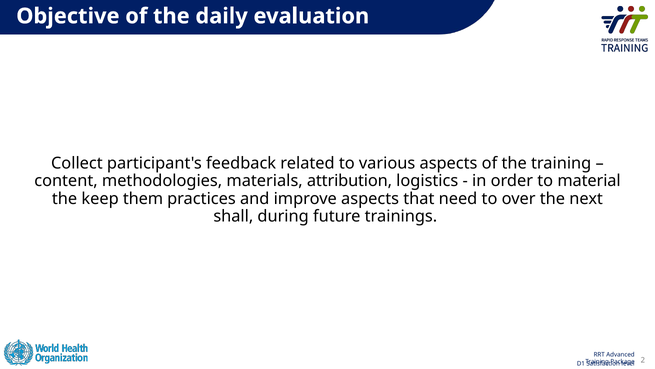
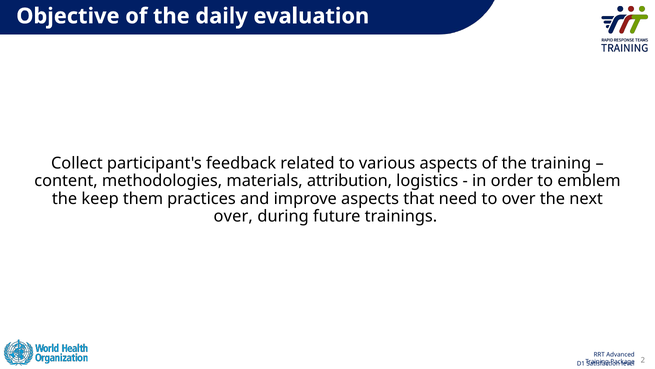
material: material -> emblem
shall at (233, 216): shall -> over
